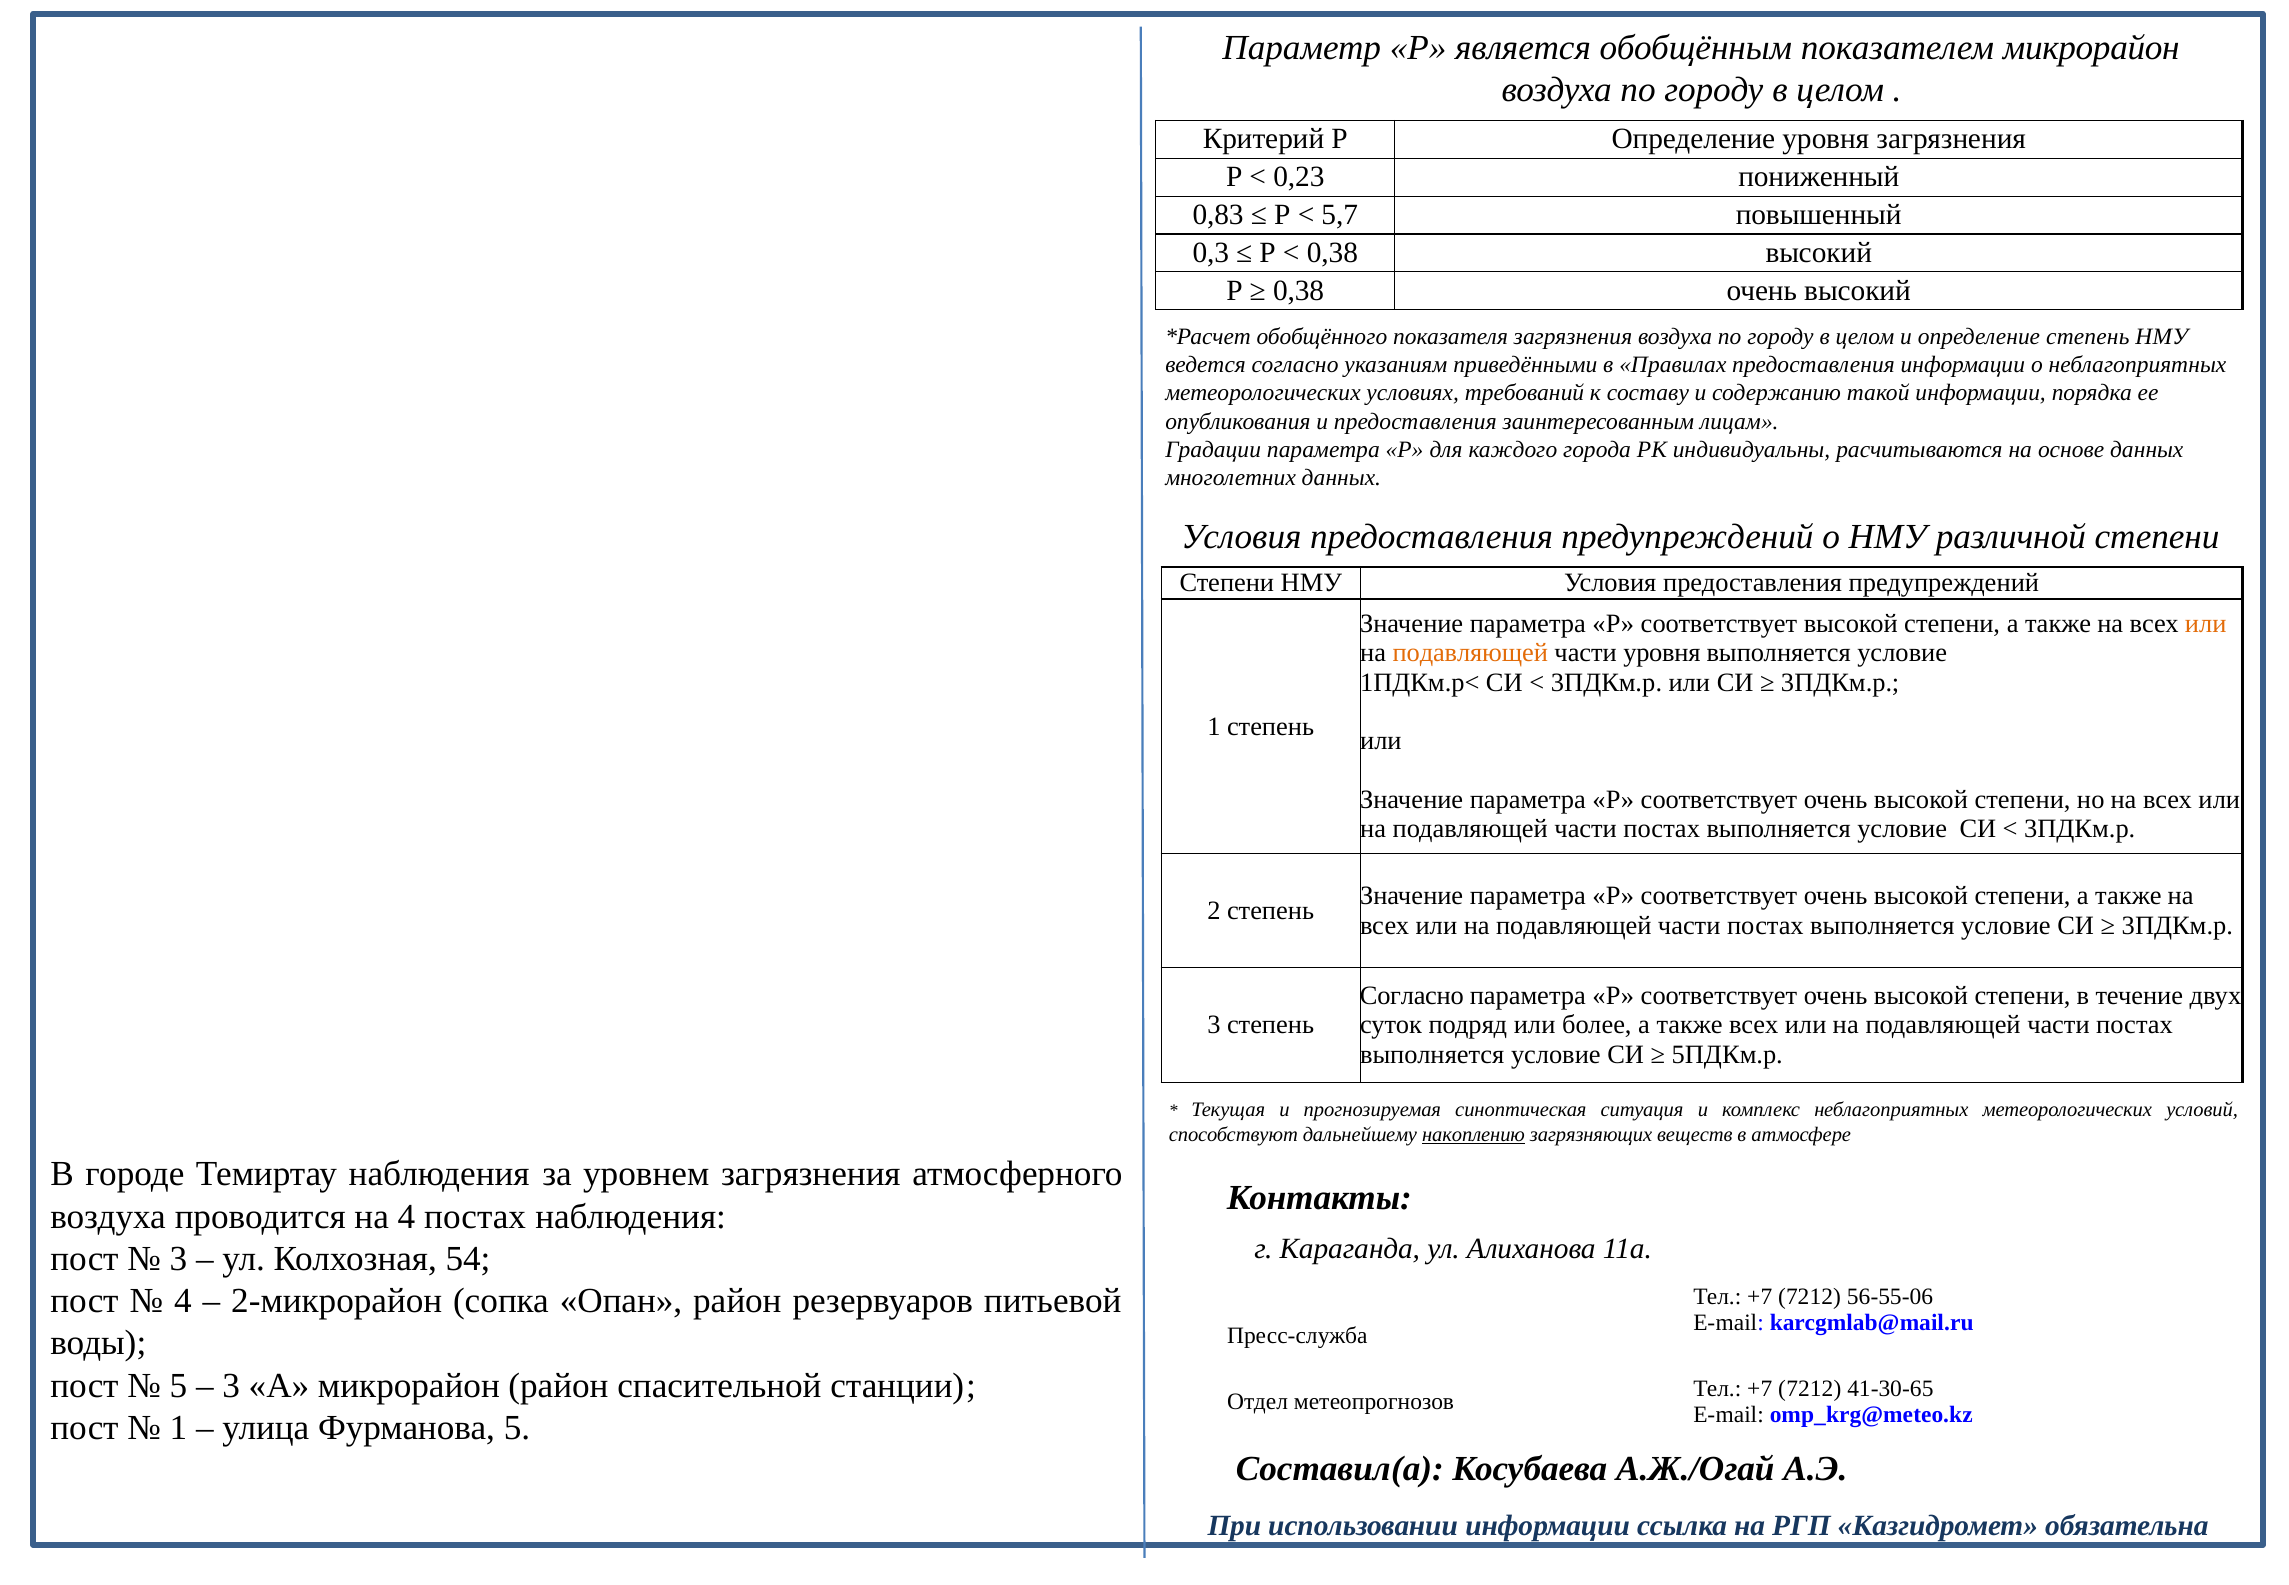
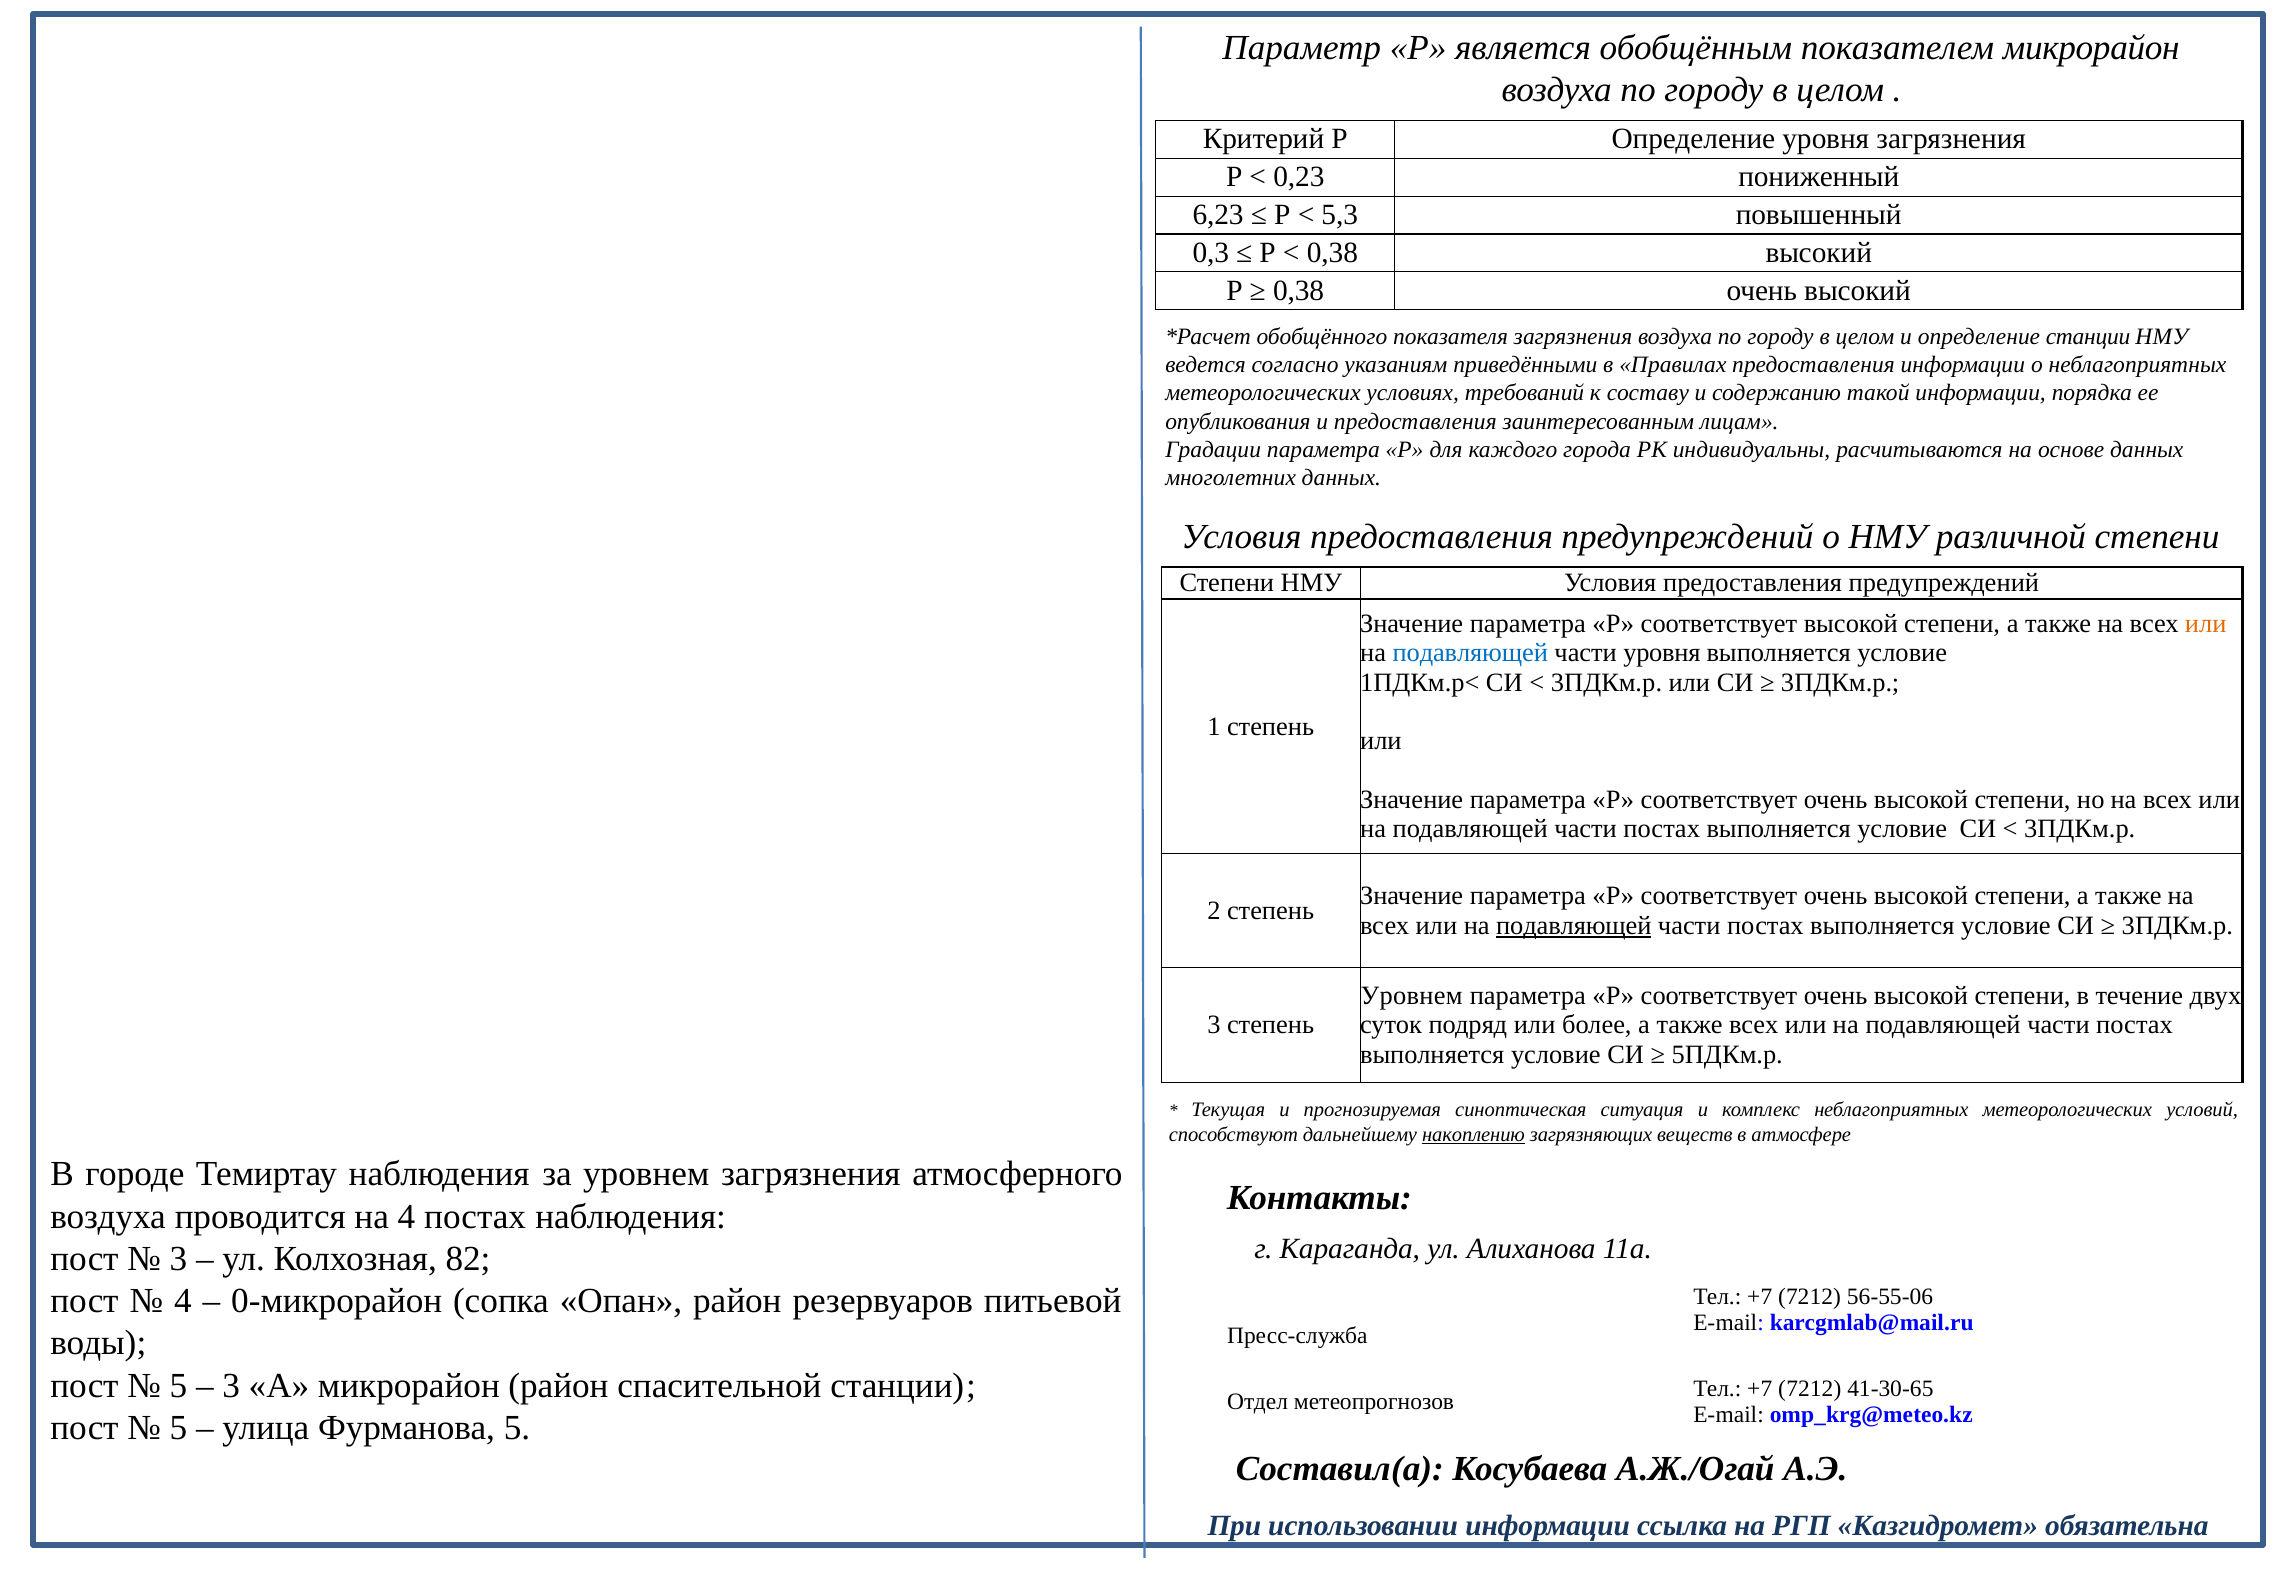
0,83: 0,83 -> 6,23
5,7: 5,7 -> 5,3
определение степень: степень -> станции
подавляющей at (1470, 653) colour: orange -> blue
подавляющей at (1574, 925) underline: none -> present
Согласно at (1412, 996): Согласно -> Уровнем
54: 54 -> 82
2-микрорайон: 2-микрорайон -> 0-микрорайон
1 at (178, 1427): 1 -> 5
